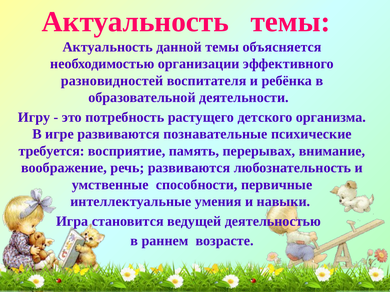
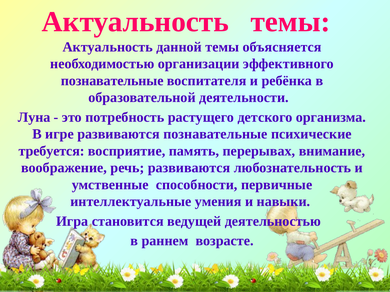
разновидностей at (112, 81): разновидностей -> познавательные
Игру: Игру -> Луна
